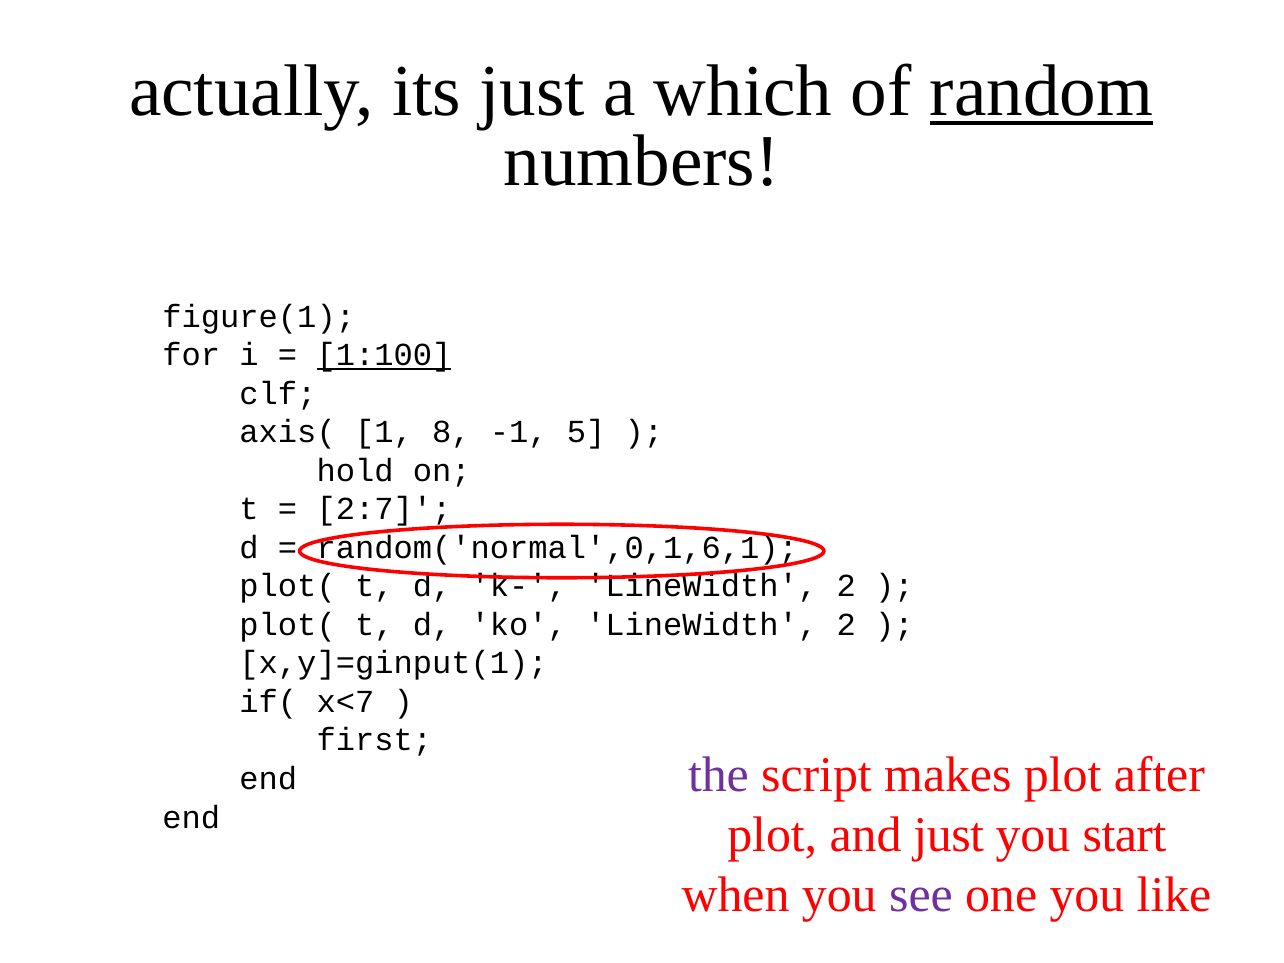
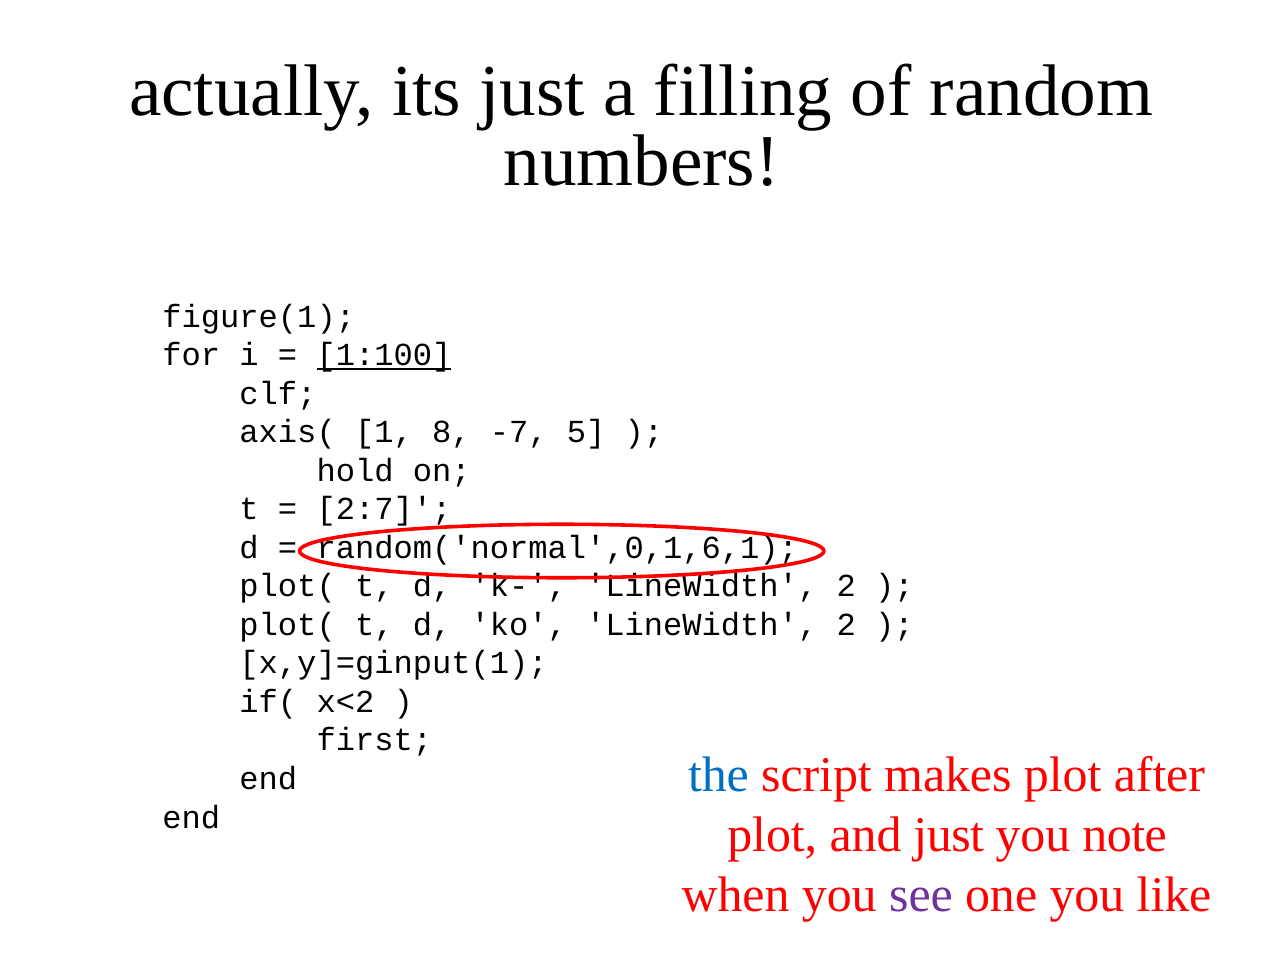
which: which -> filling
random underline: present -> none
-1: -1 -> -7
x<7: x<7 -> x<2
the colour: purple -> blue
start: start -> note
